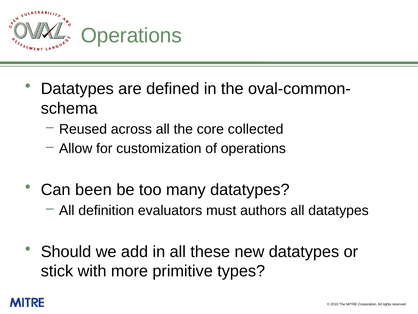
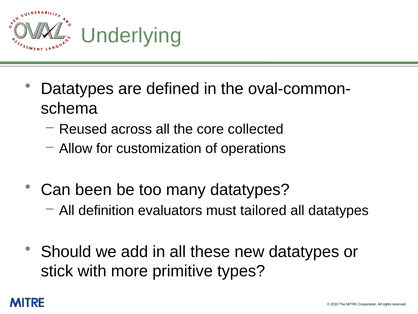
Operations at (131, 36): Operations -> Underlying
authors: authors -> tailored
